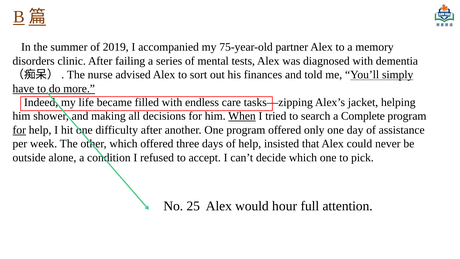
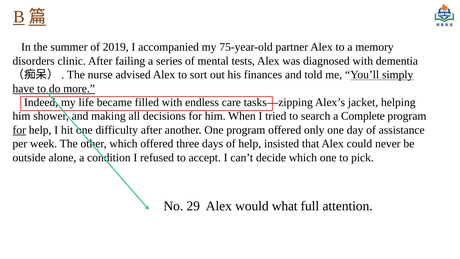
When underline: present -> none
25: 25 -> 29
hour: hour -> what
